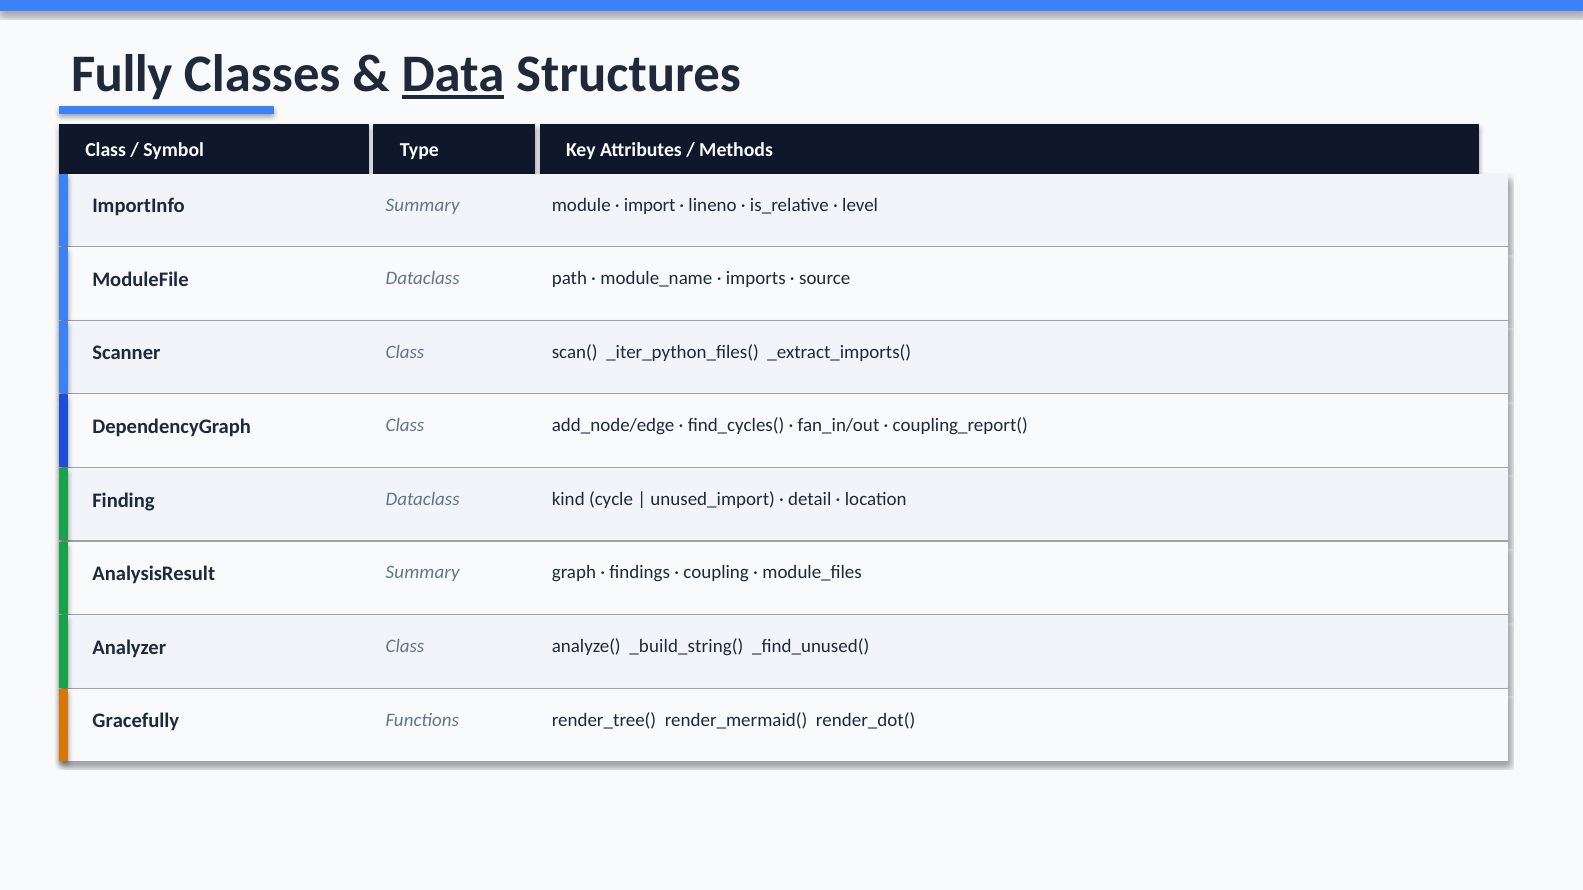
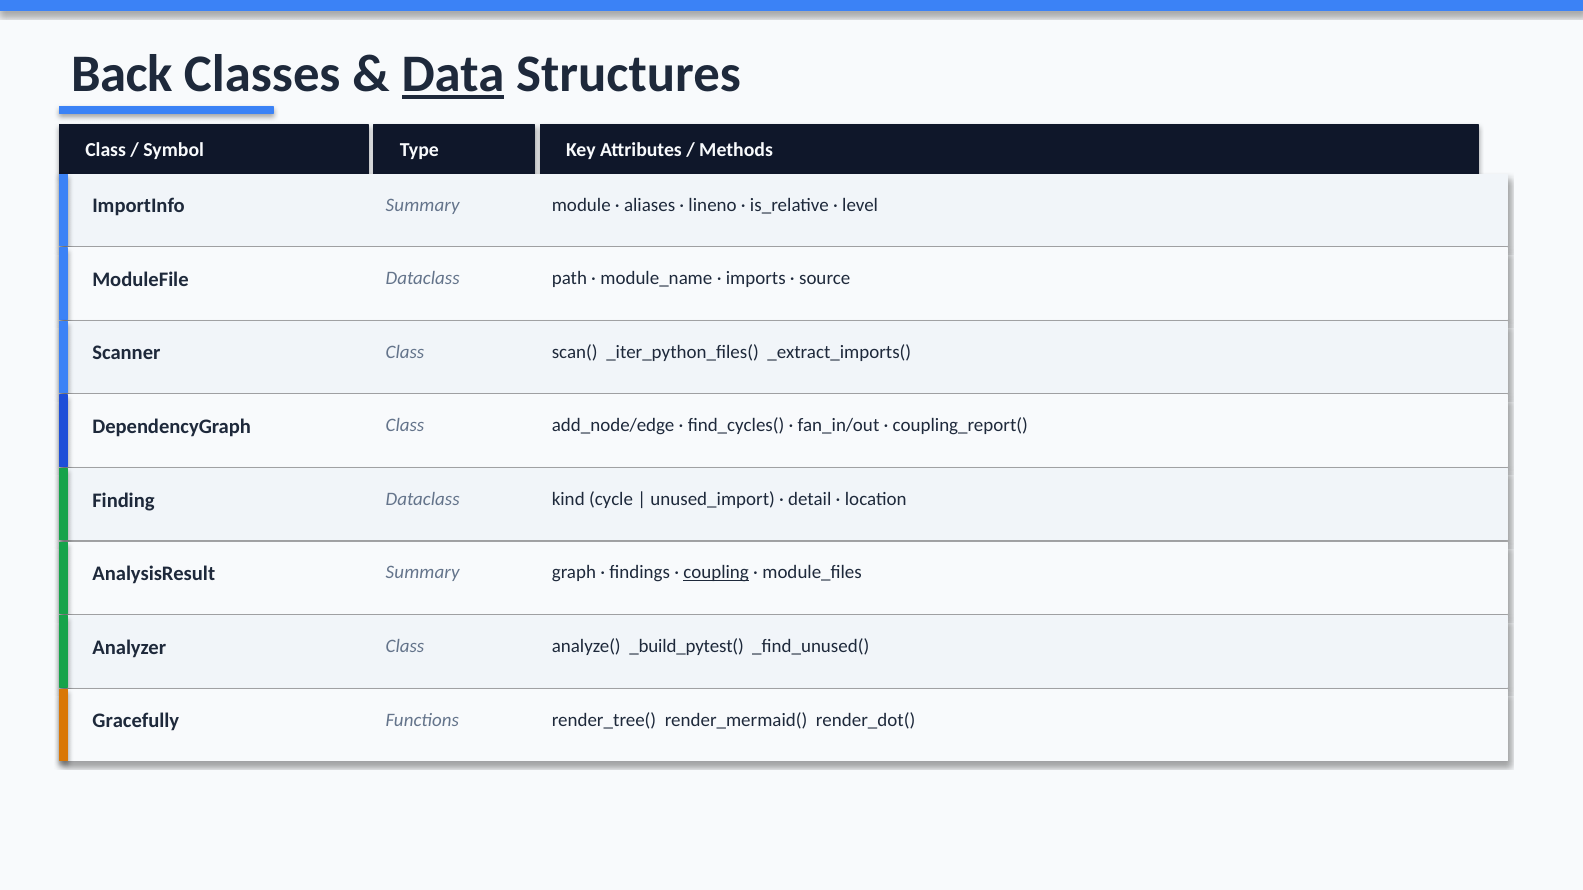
Fully: Fully -> Back
import: import -> aliases
coupling underline: none -> present
_build_string(: _build_string( -> _build_pytest(
